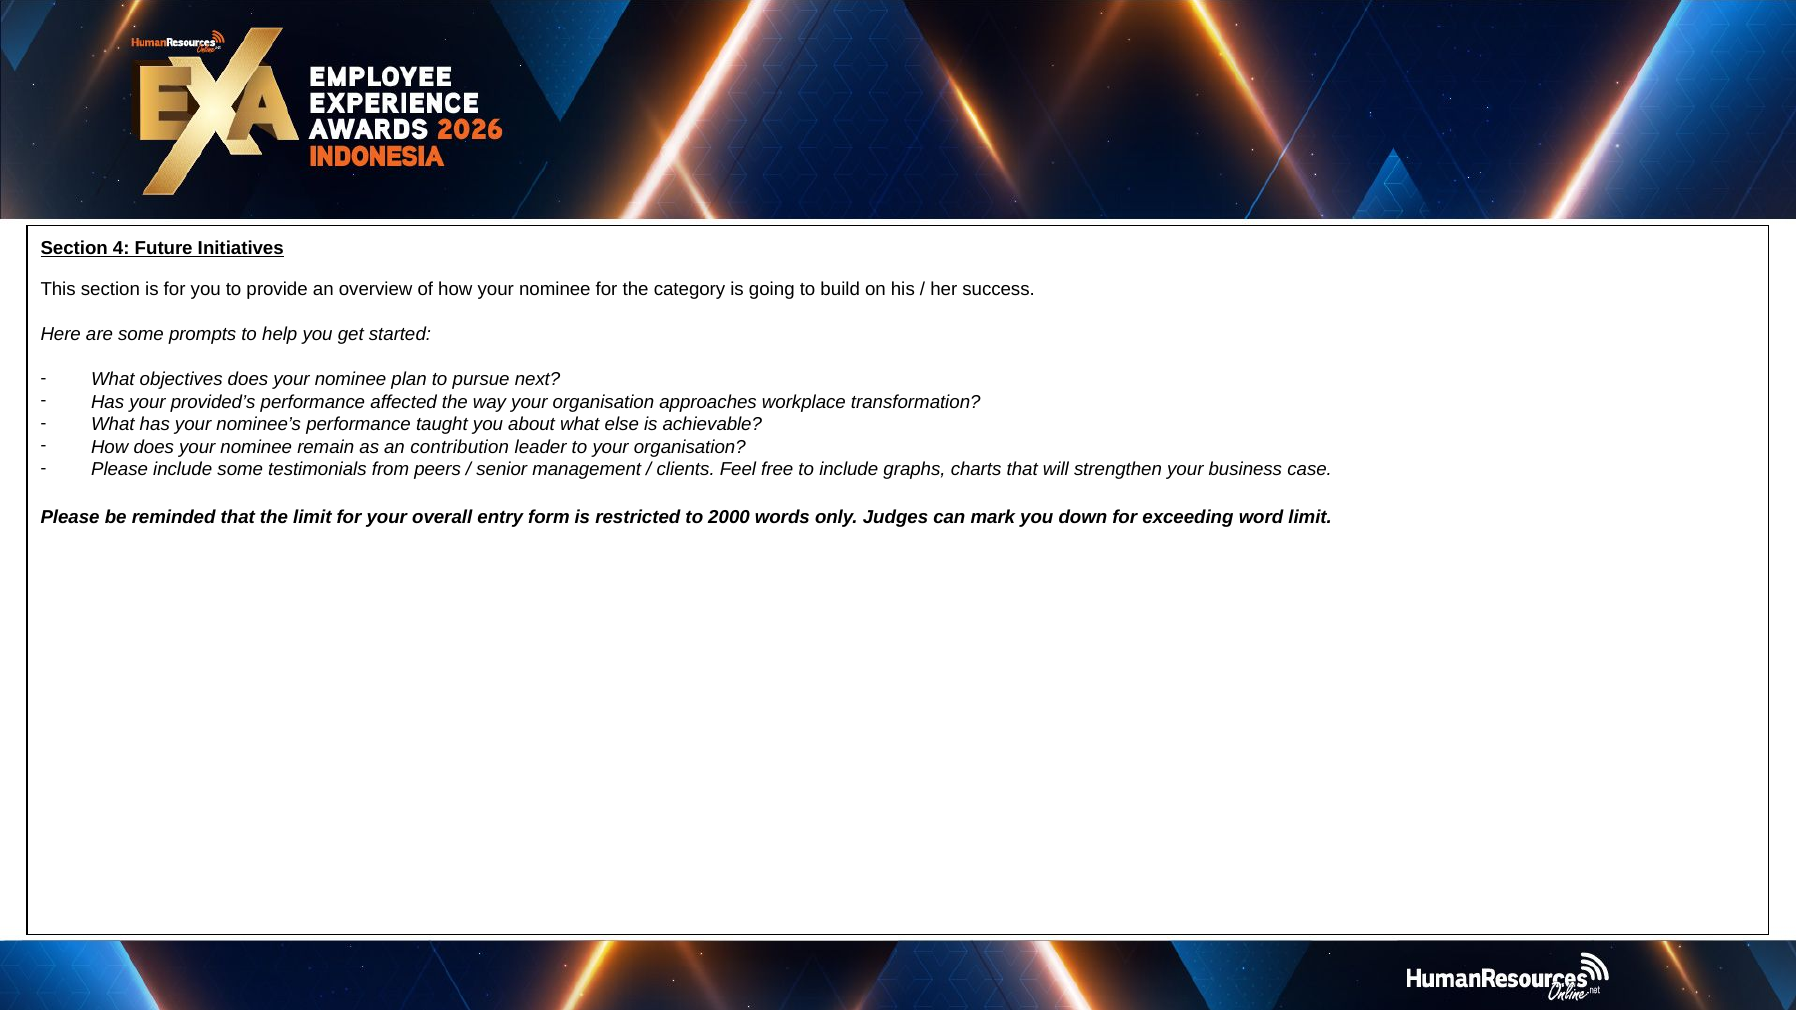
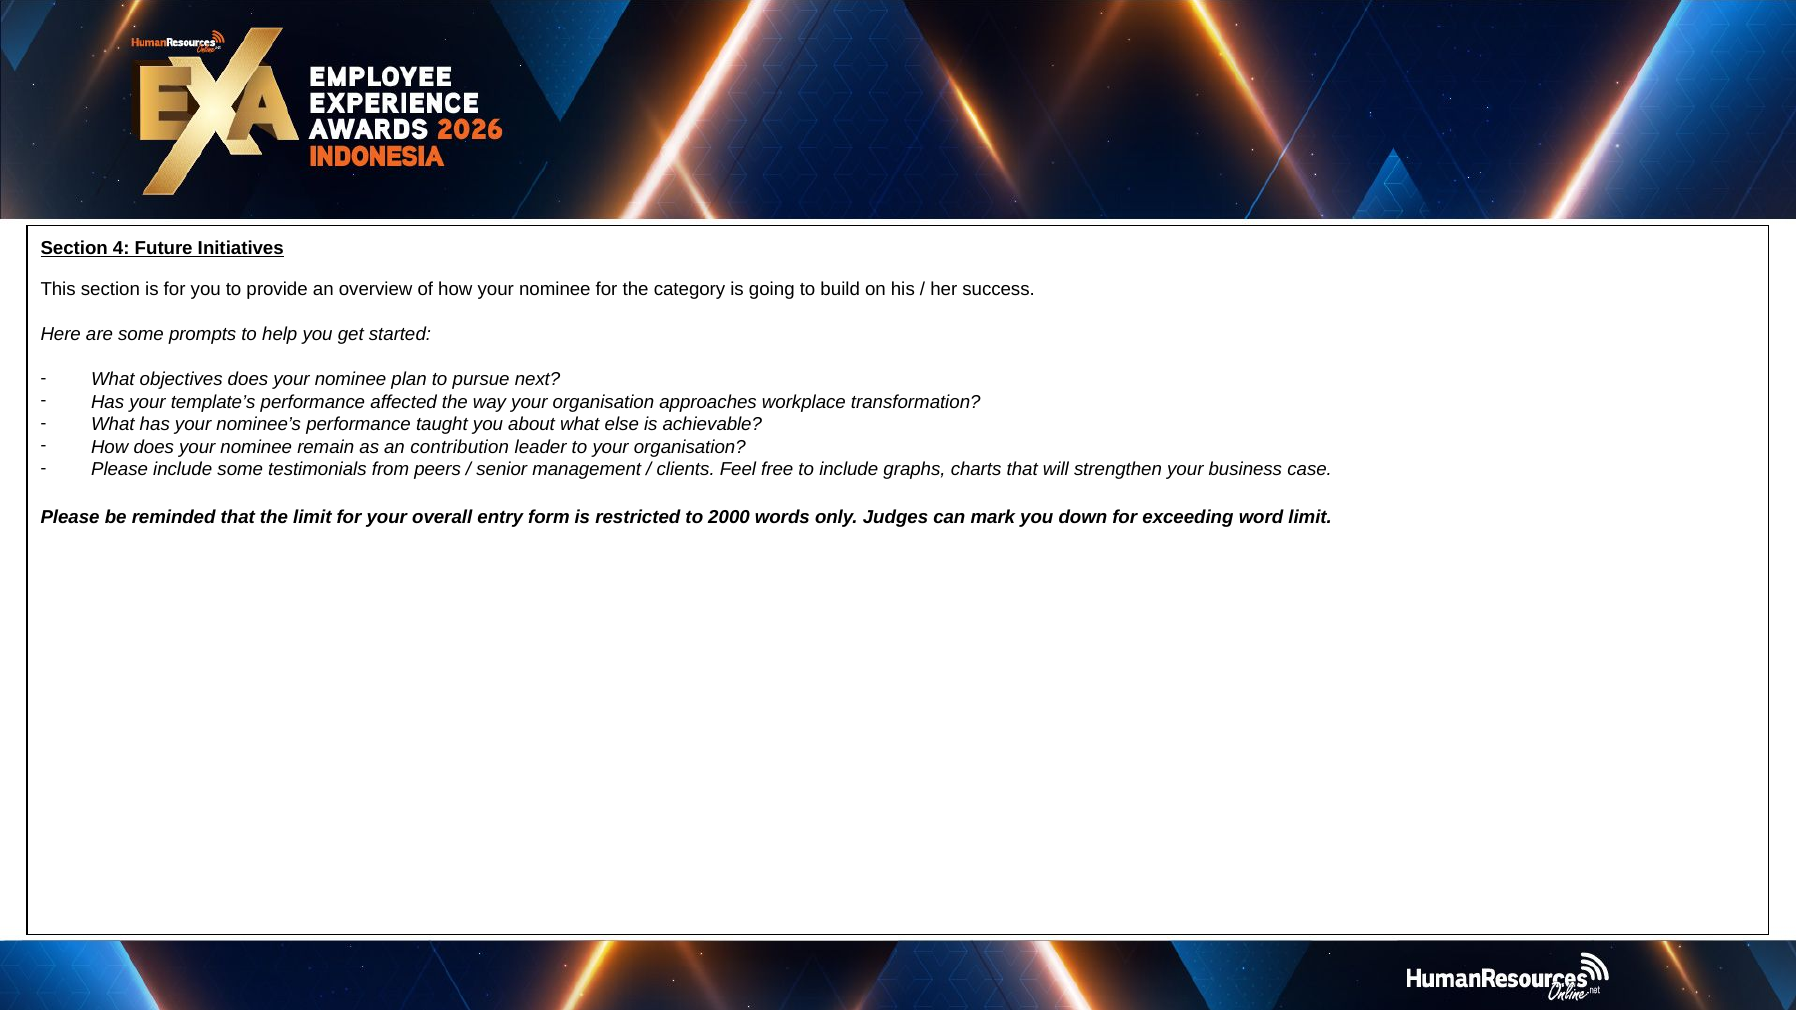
provided’s: provided’s -> template’s
